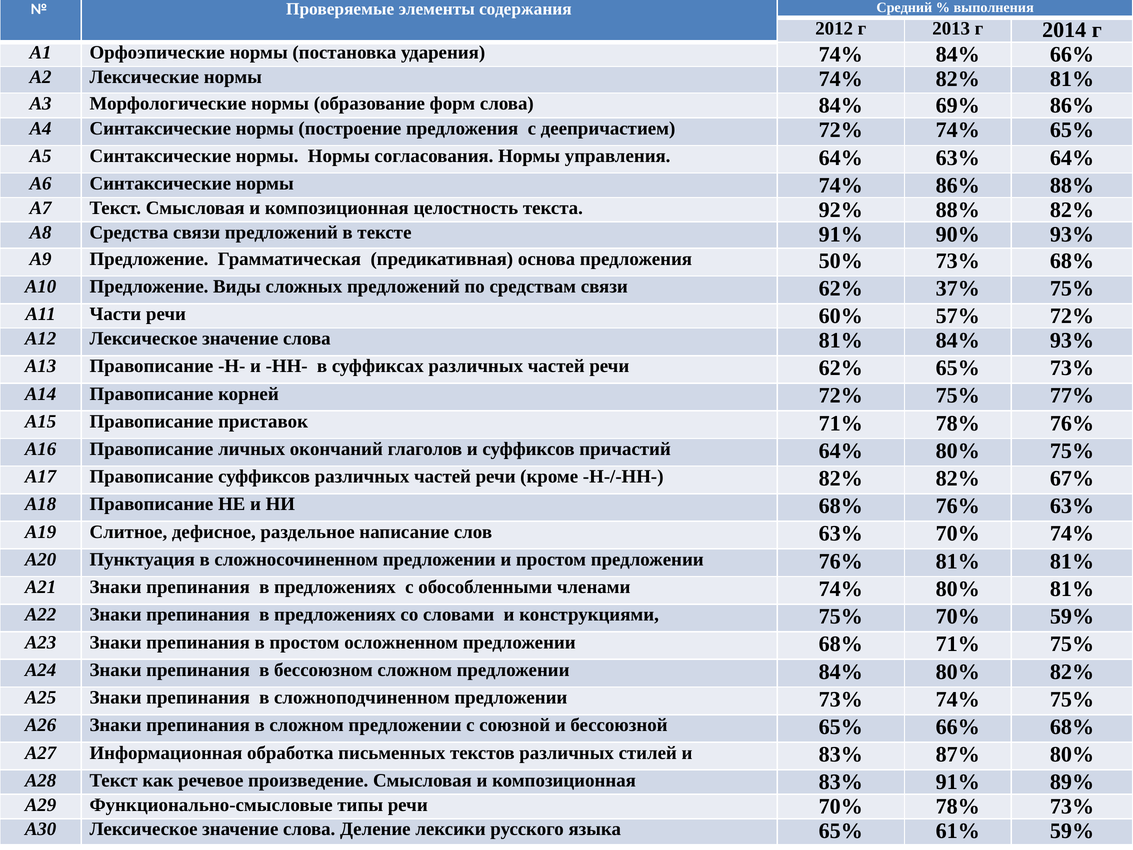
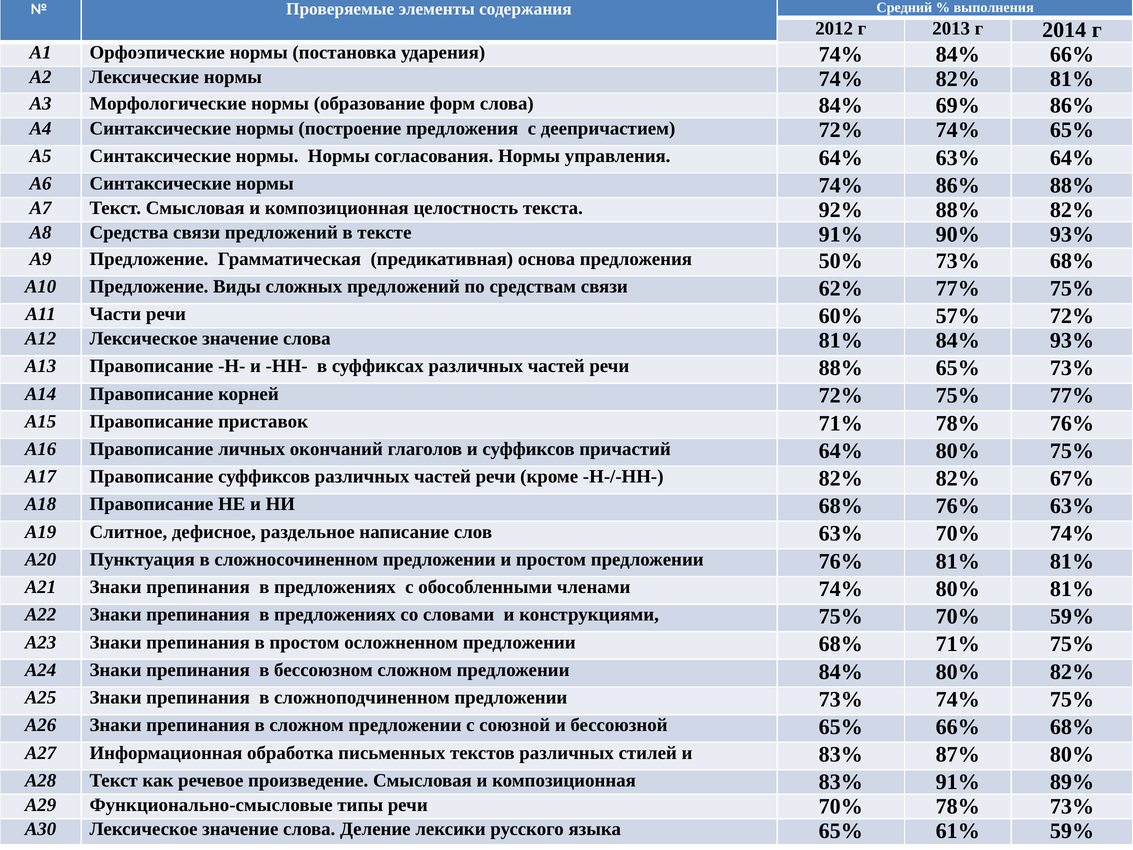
62% 37%: 37% -> 77%
речи 62%: 62% -> 88%
